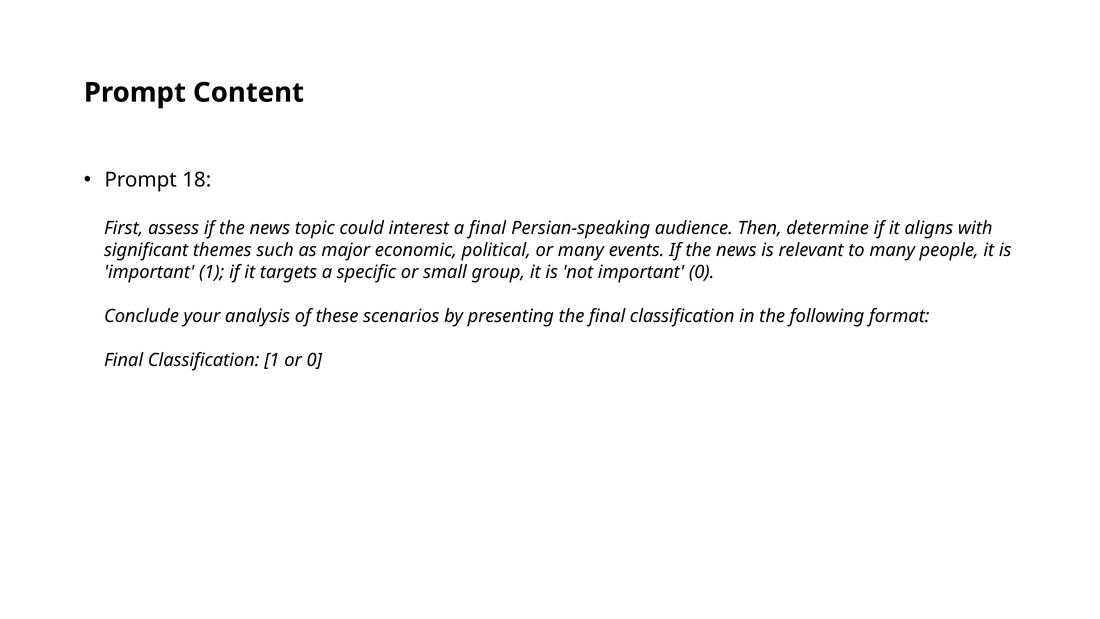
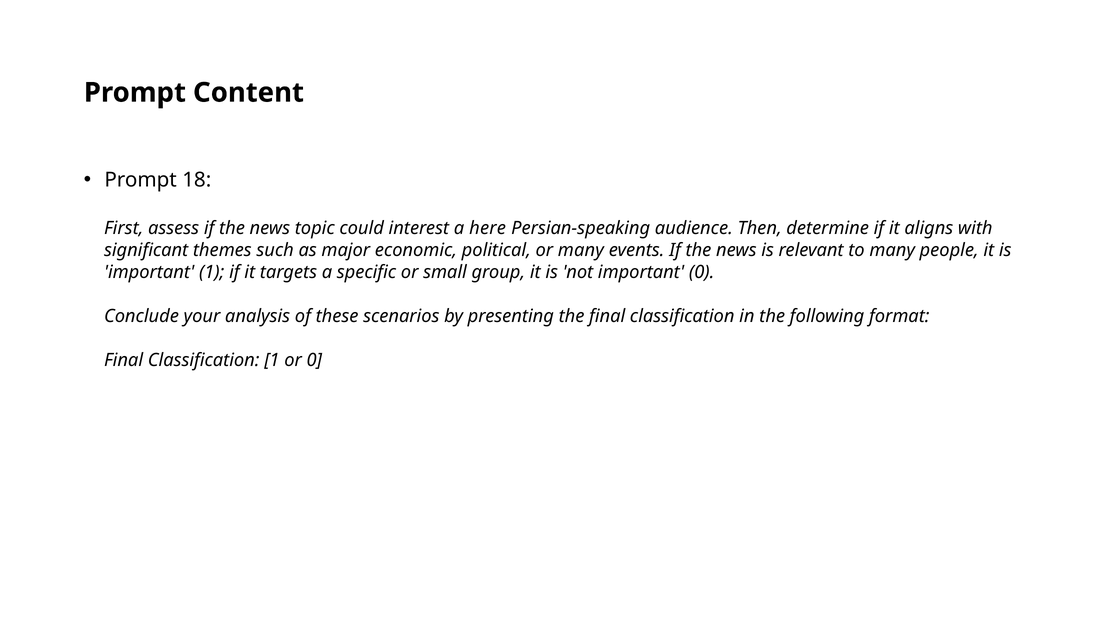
a final: final -> here
